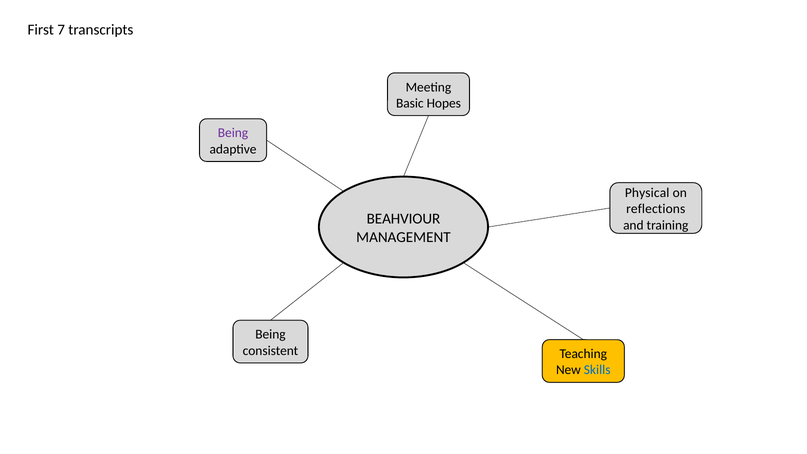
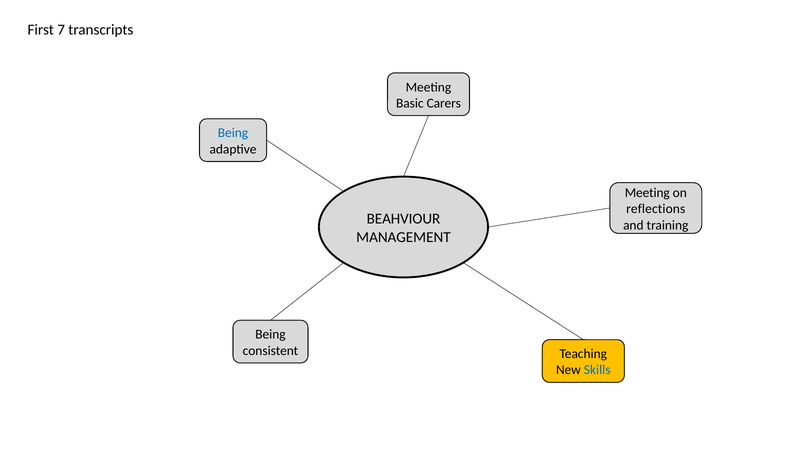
Hopes: Hopes -> Carers
Being at (233, 133) colour: purple -> blue
Physical at (647, 193): Physical -> Meeting
